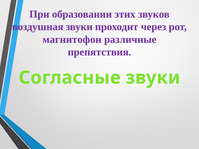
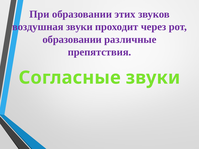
магнитофон at (72, 39): магнитофон -> образовании
